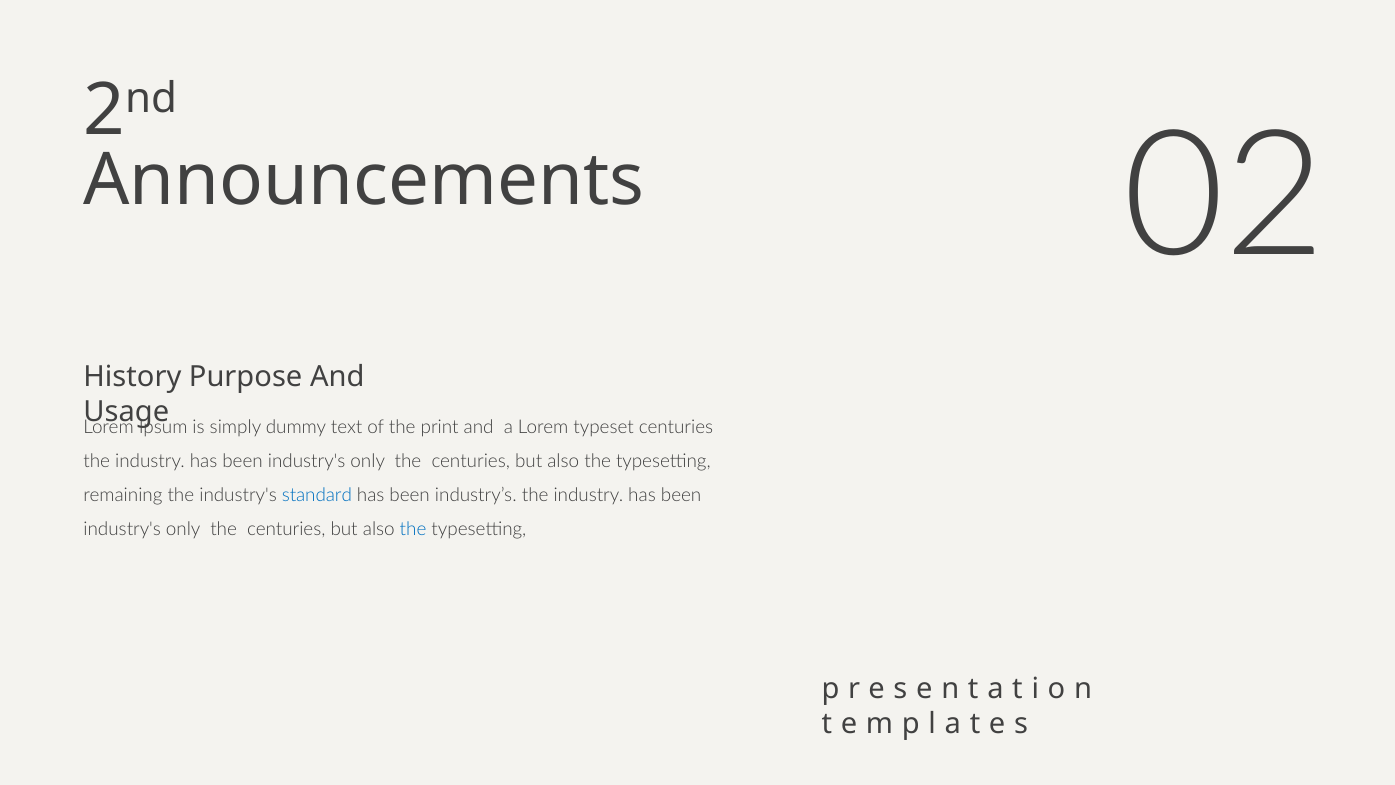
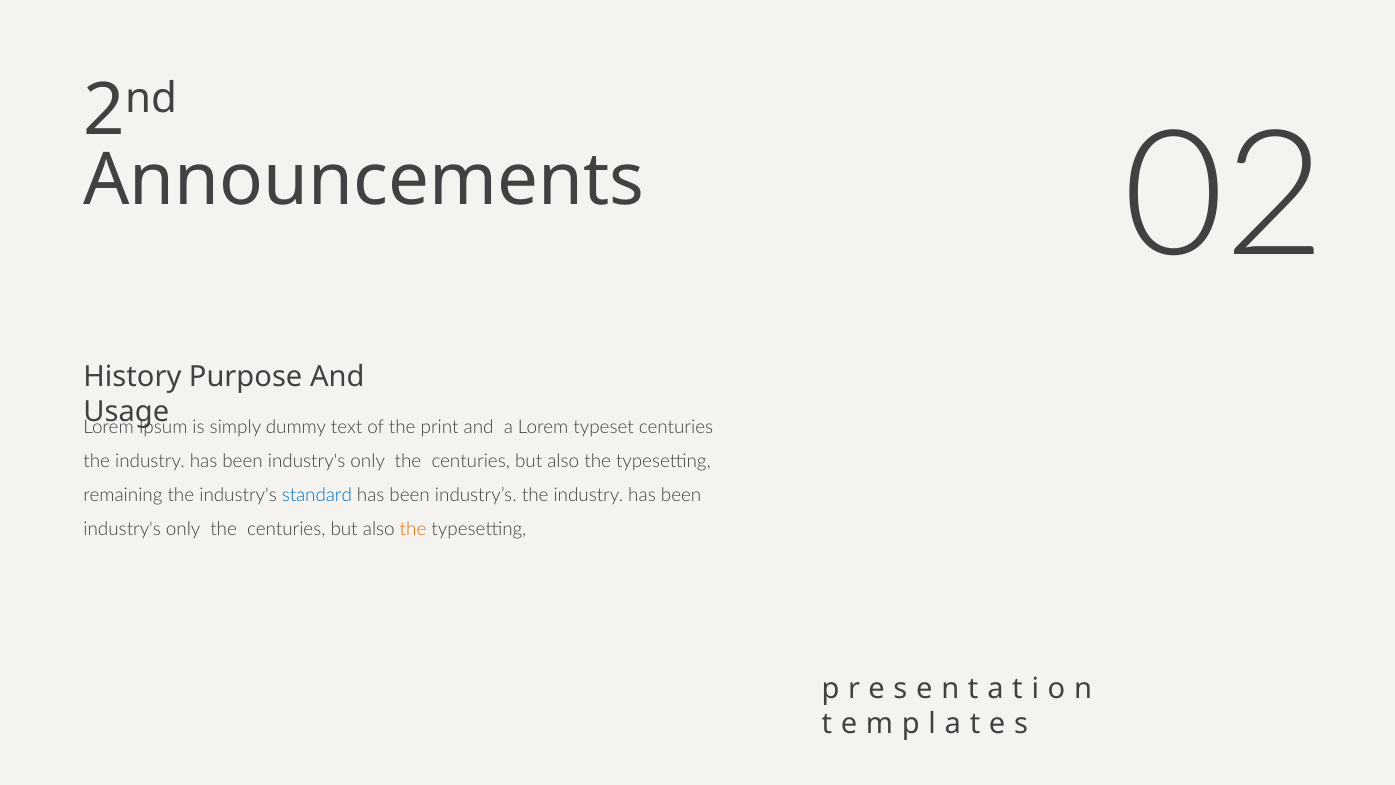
the at (413, 529) colour: blue -> orange
